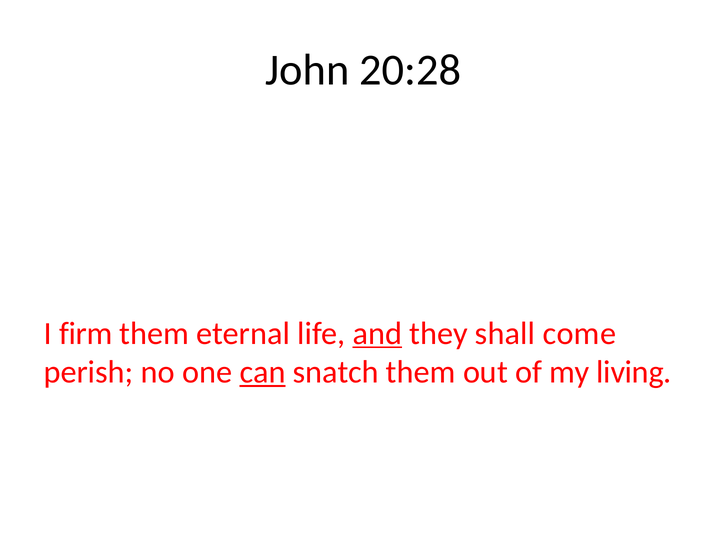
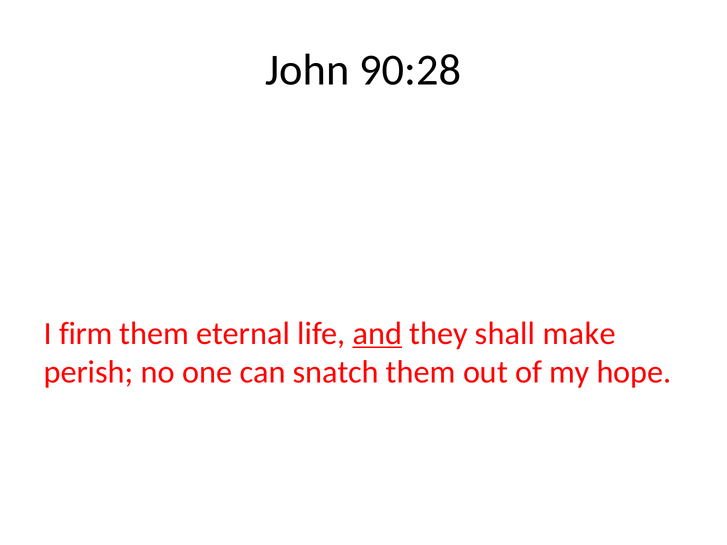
20:28: 20:28 -> 90:28
come: come -> make
can underline: present -> none
living: living -> hope
